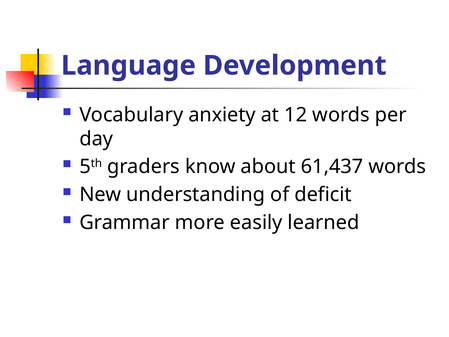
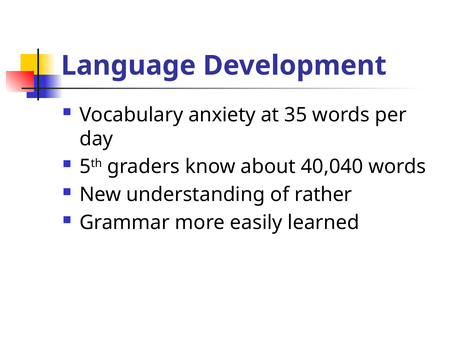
12: 12 -> 35
61,437: 61,437 -> 40,040
deficit: deficit -> rather
